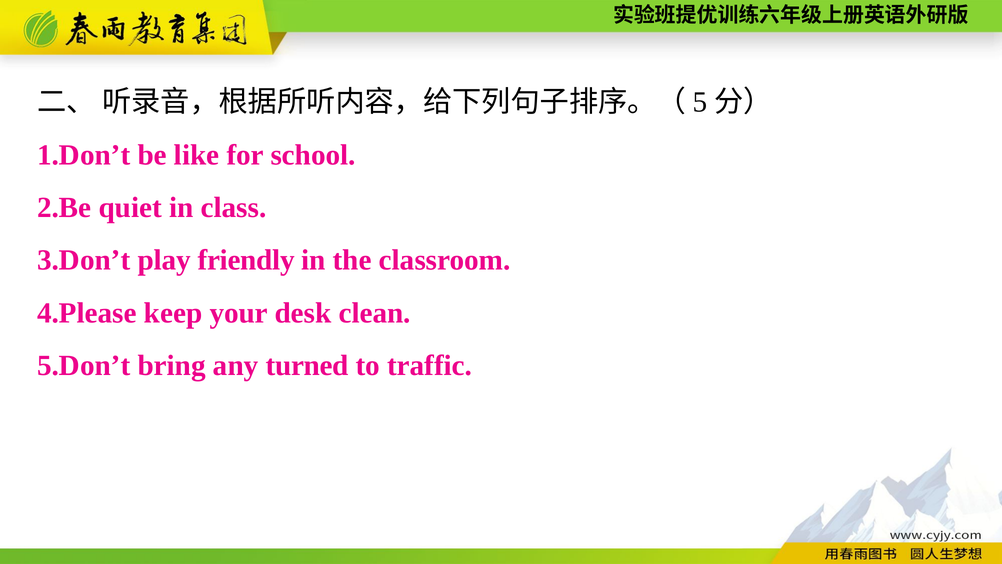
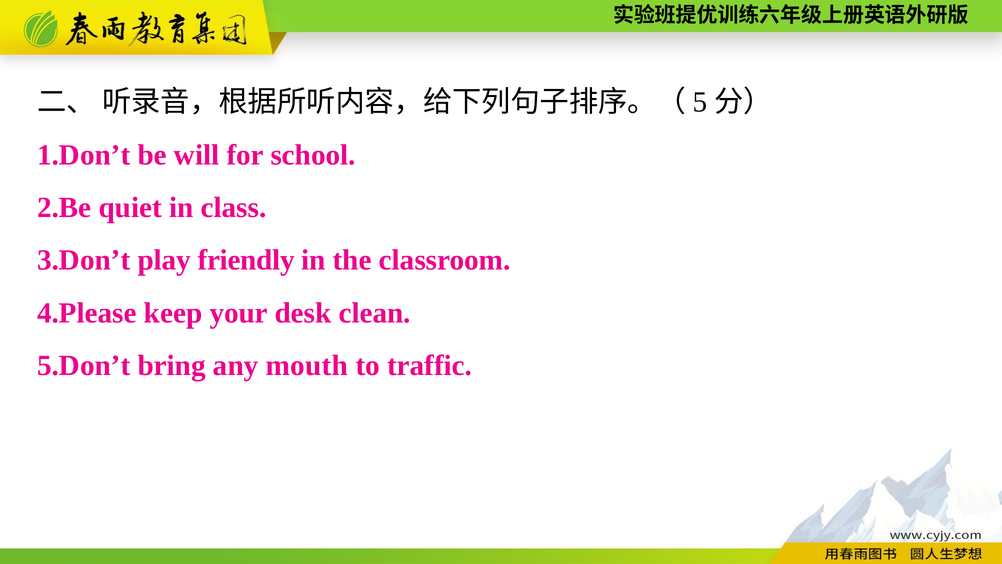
like: like -> will
turned: turned -> mouth
